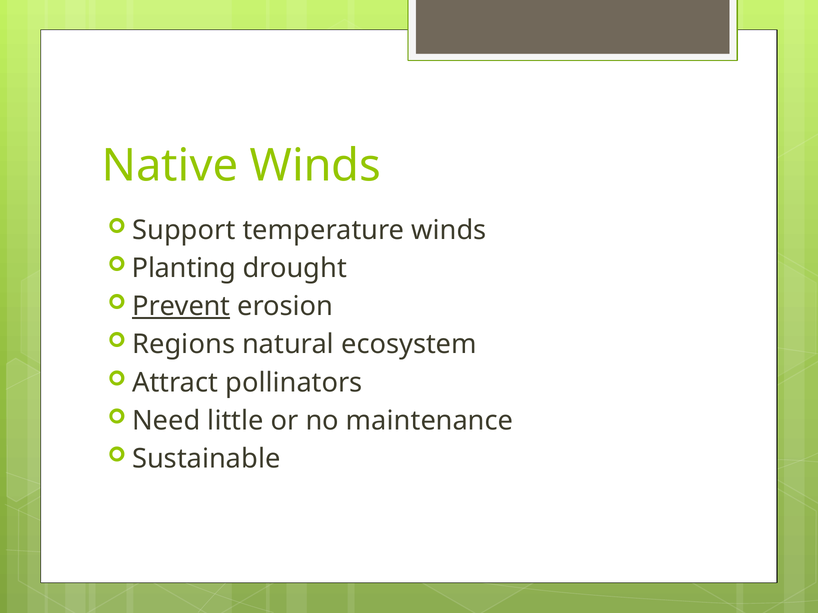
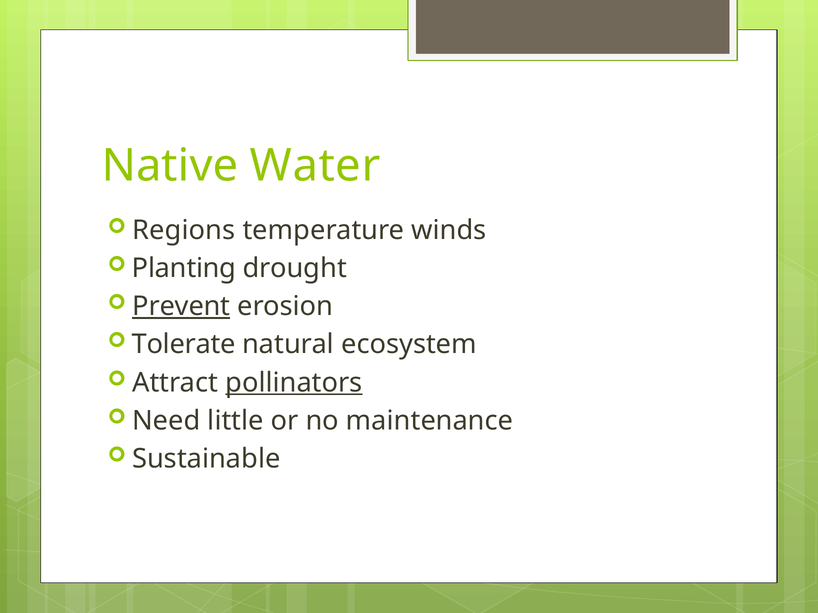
Native Winds: Winds -> Water
Support: Support -> Regions
Regions: Regions -> Tolerate
pollinators underline: none -> present
